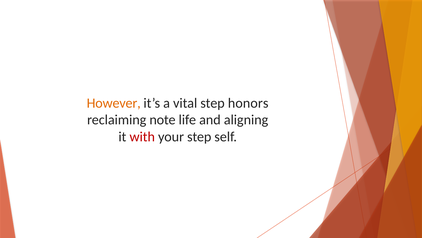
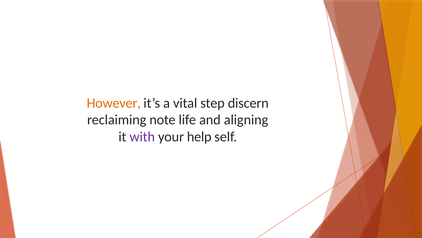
honors: honors -> discern
with colour: red -> purple
your step: step -> help
